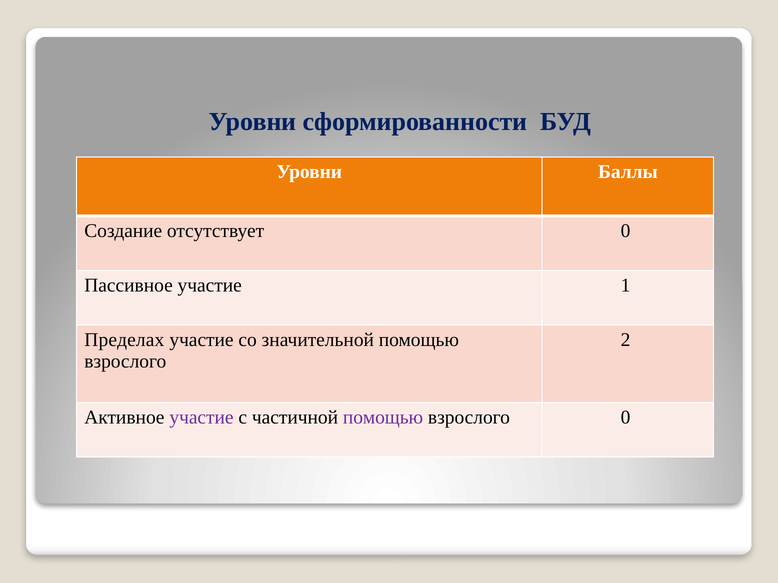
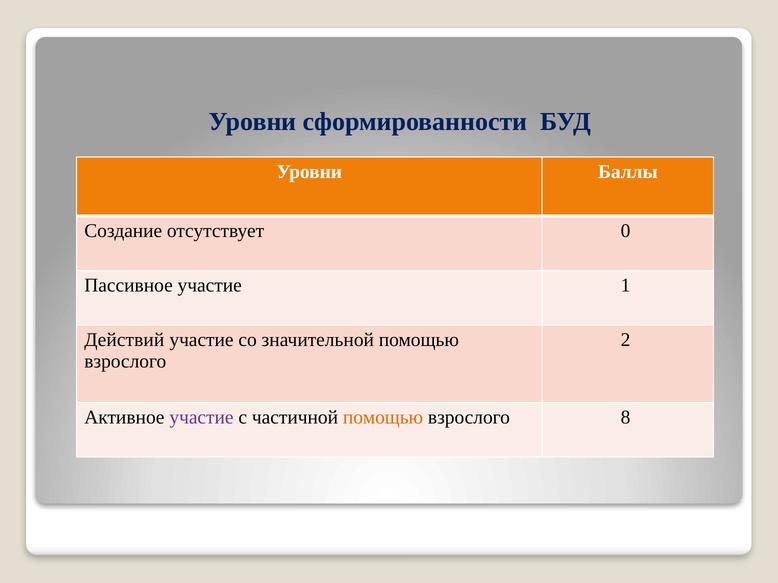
Пределах: Пределах -> Действий
помощью at (383, 418) colour: purple -> orange
взрослого 0: 0 -> 8
